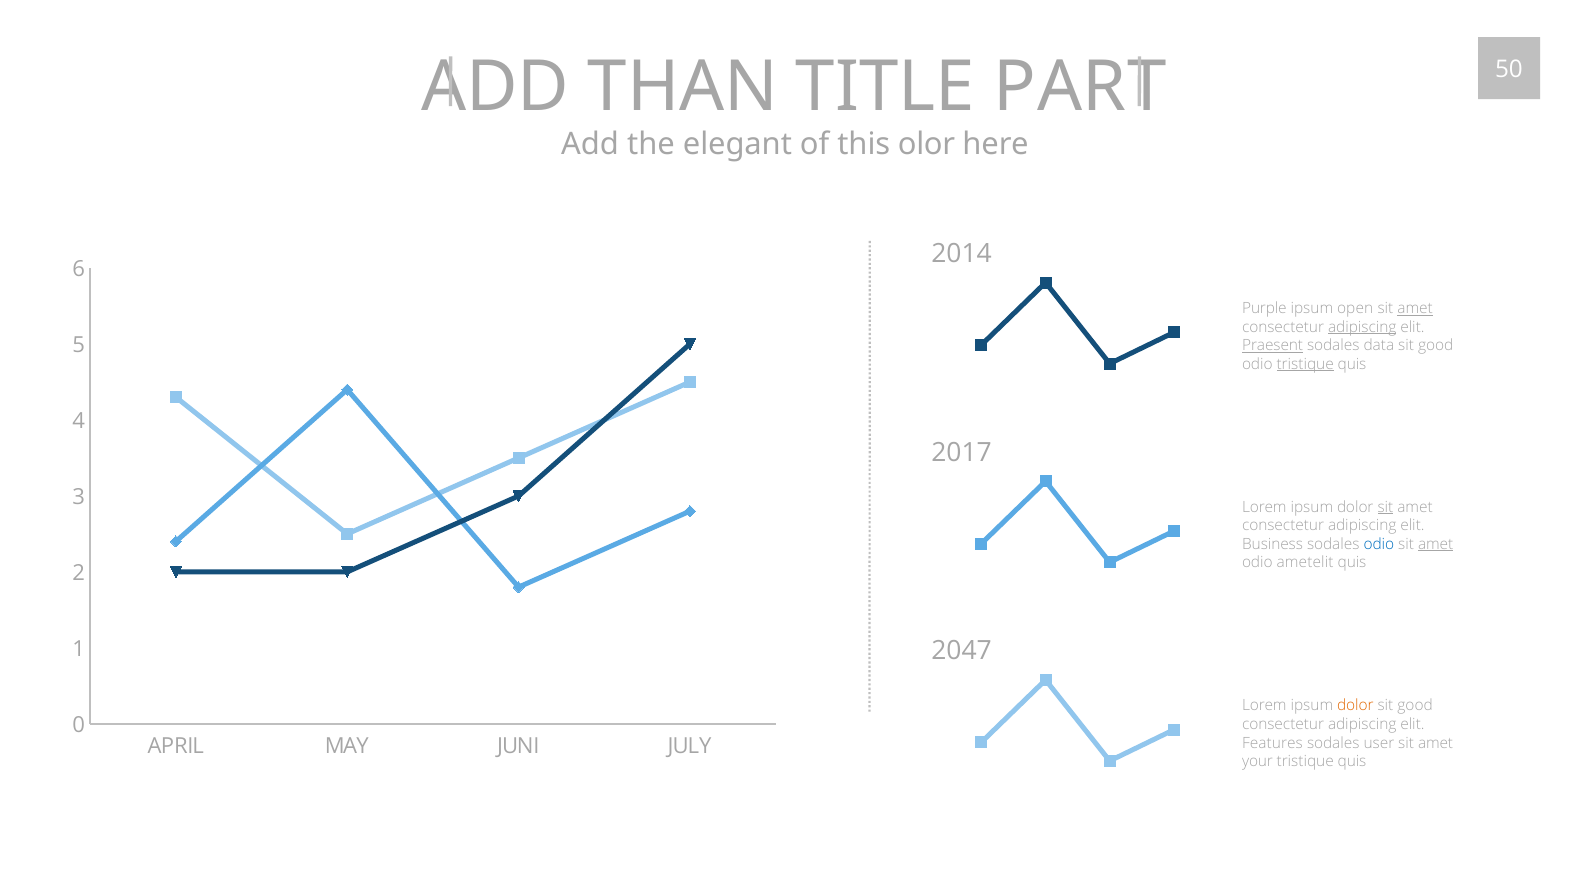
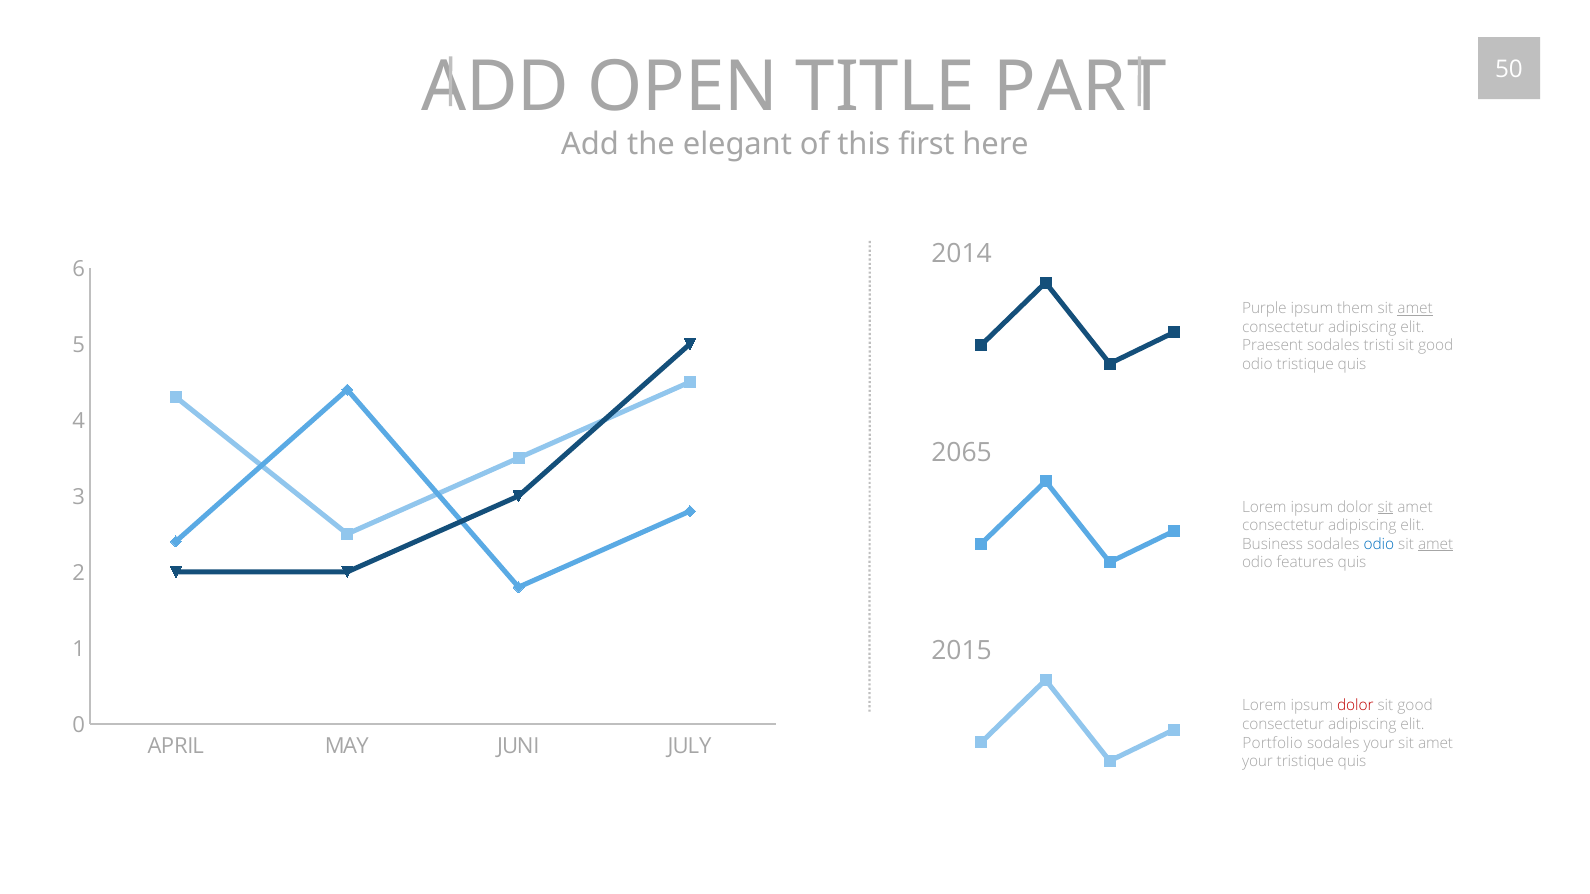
THAN: THAN -> OPEN
olor: olor -> first
open: open -> them
adipiscing at (1362, 327) underline: present -> none
Praesent underline: present -> none
data: data -> tristi
tristique at (1305, 364) underline: present -> none
2017: 2017 -> 2065
ametelit: ametelit -> features
2047: 2047 -> 2015
dolor at (1355, 706) colour: orange -> red
Features: Features -> Portfolio
sodales user: user -> your
